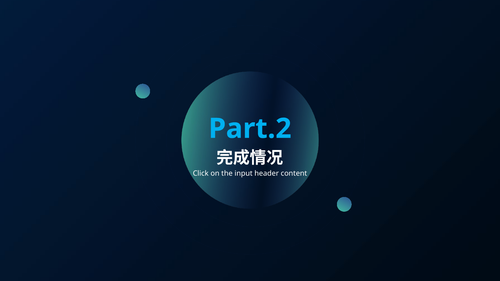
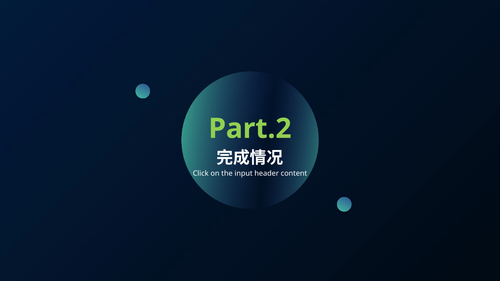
Part.2 colour: light blue -> light green
